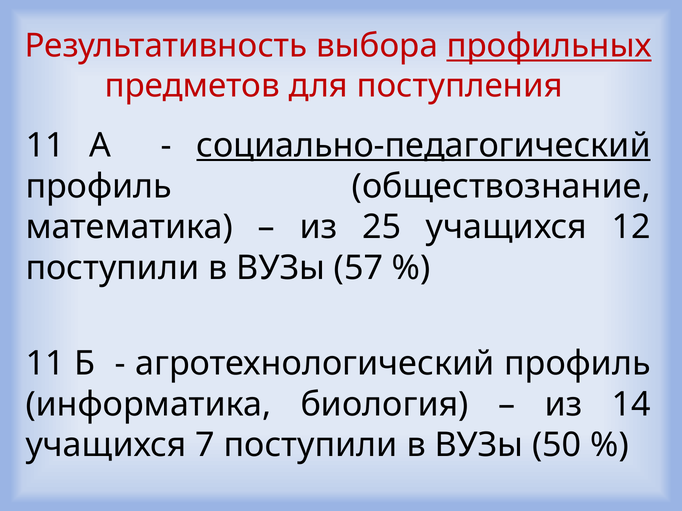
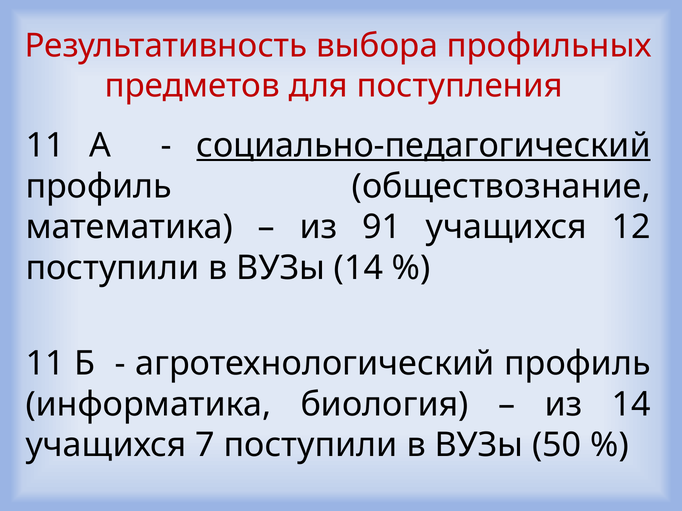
профильных underline: present -> none
25: 25 -> 91
ВУЗы 57: 57 -> 14
